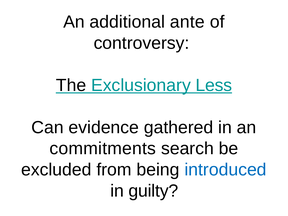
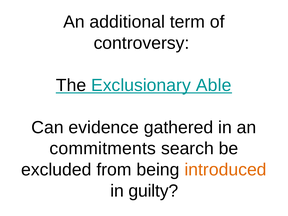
ante: ante -> term
Less: Less -> Able
introduced colour: blue -> orange
